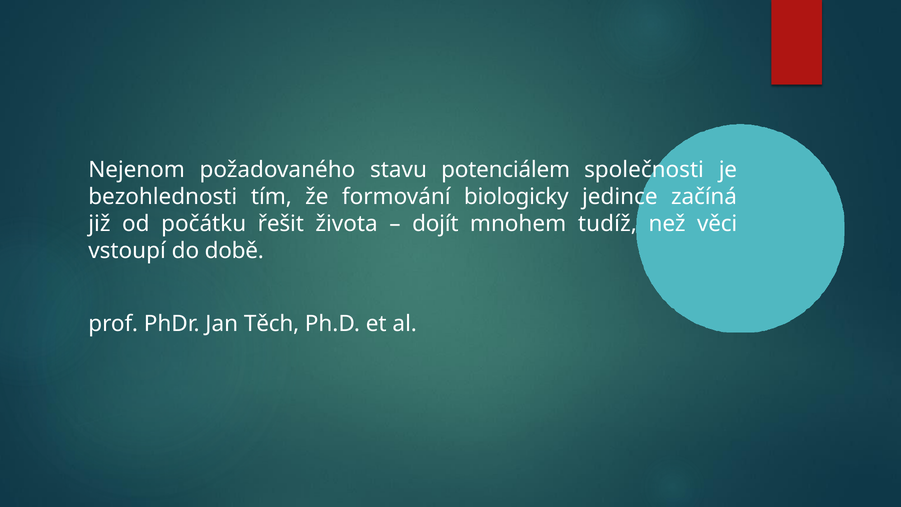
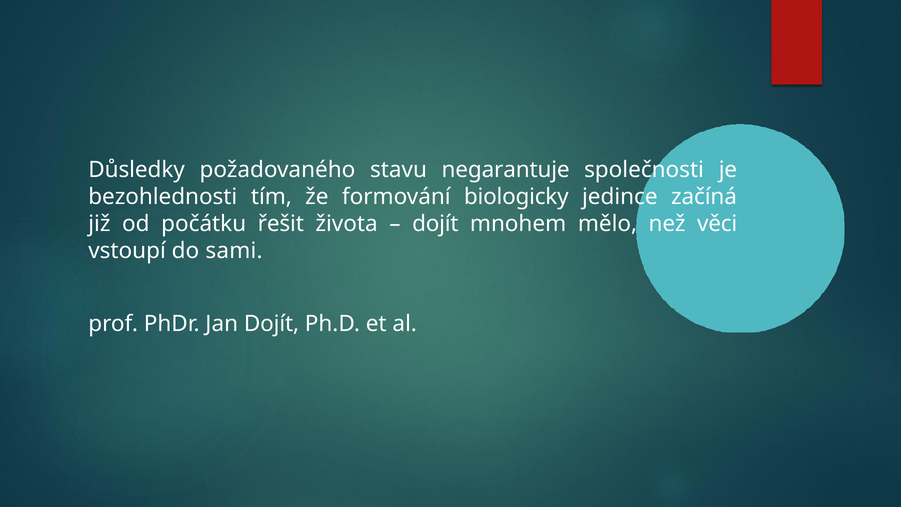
Nejenom: Nejenom -> Důsledky
potenciálem: potenciálem -> negarantuje
tudíž: tudíž -> mělo
době: době -> sami
Jan Těch: Těch -> Dojít
